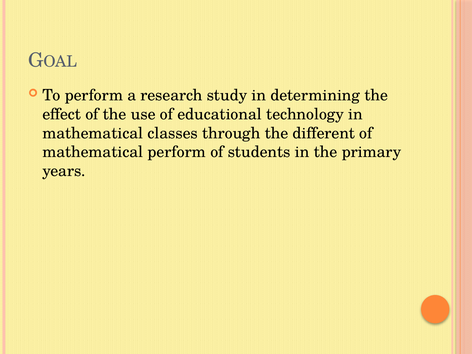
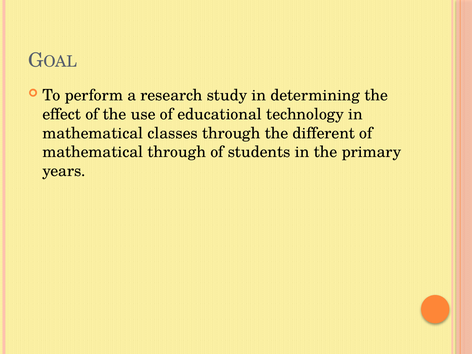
mathematical perform: perform -> through
